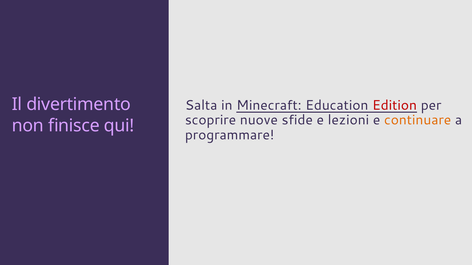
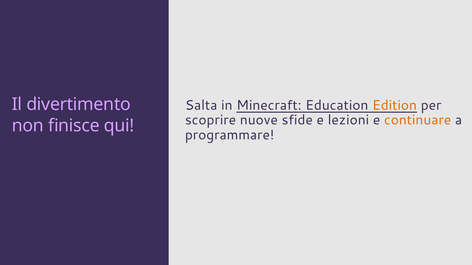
Edition colour: red -> orange
